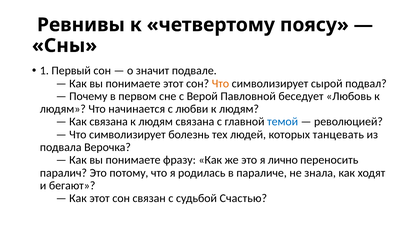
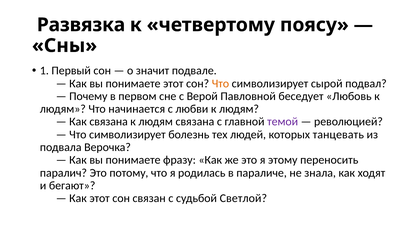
Ревнивы: Ревнивы -> Развязка
темой colour: blue -> purple
лично: лично -> этому
Счастью: Счастью -> Светлой
